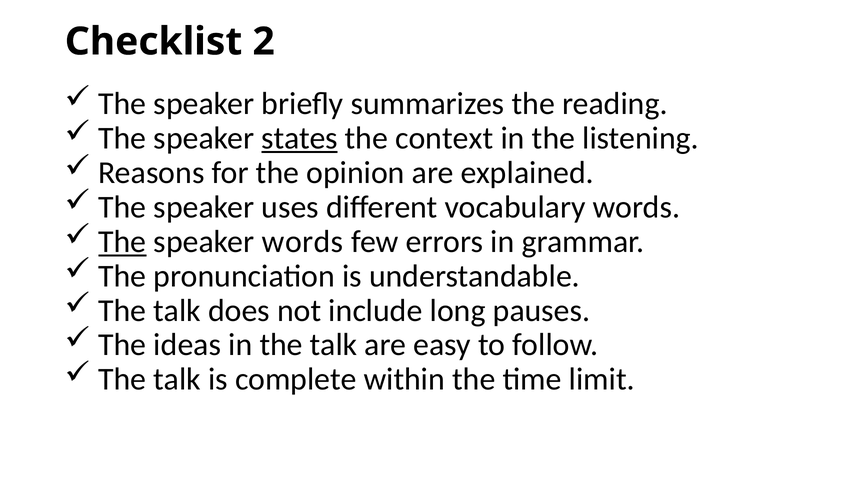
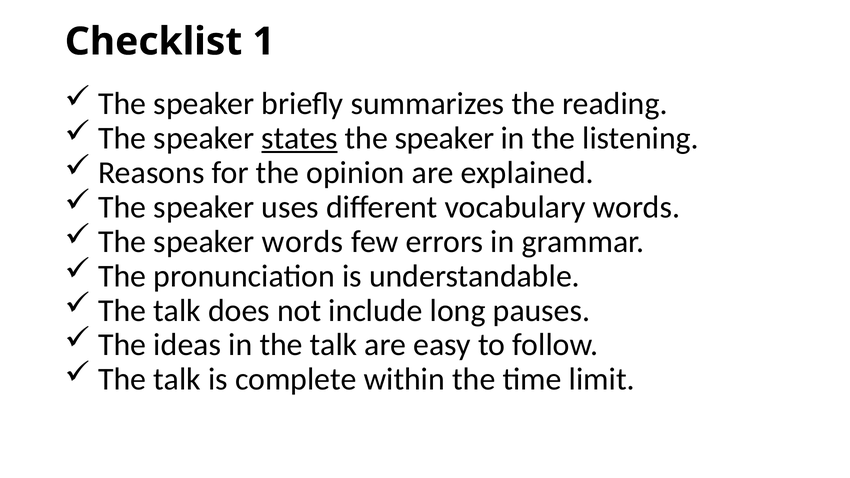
2: 2 -> 1
context at (444, 138): context -> speaker
The at (122, 242) underline: present -> none
